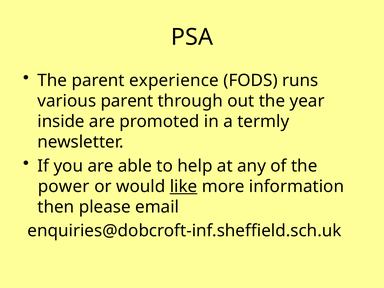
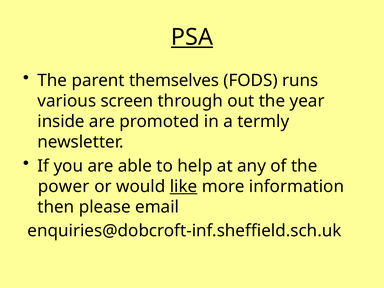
PSA underline: none -> present
experience: experience -> themselves
various parent: parent -> screen
